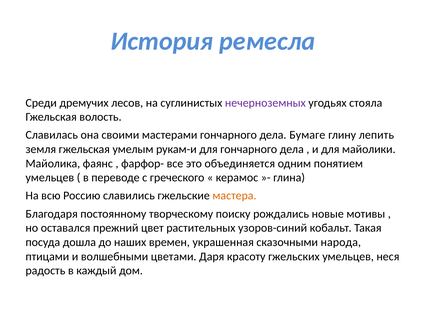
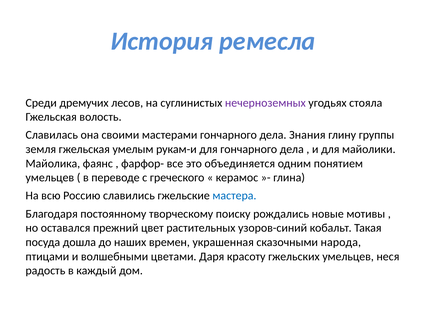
Бумаге: Бумаге -> Знания
лепить: лепить -> группы
мастера colour: orange -> blue
